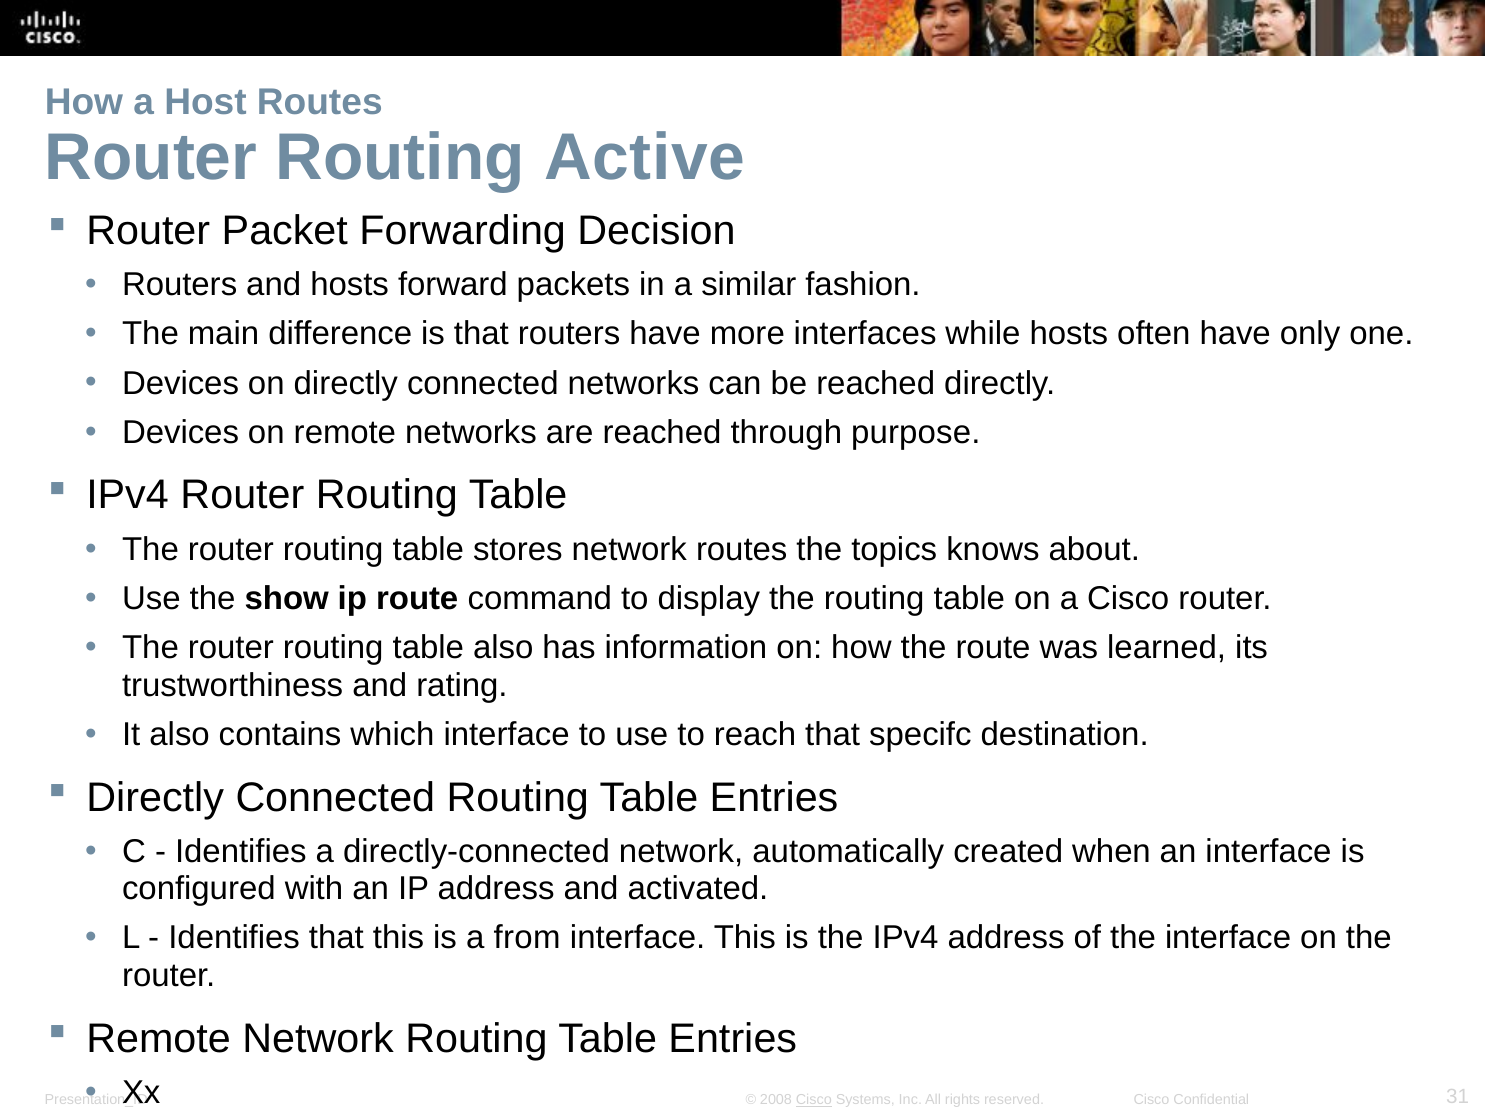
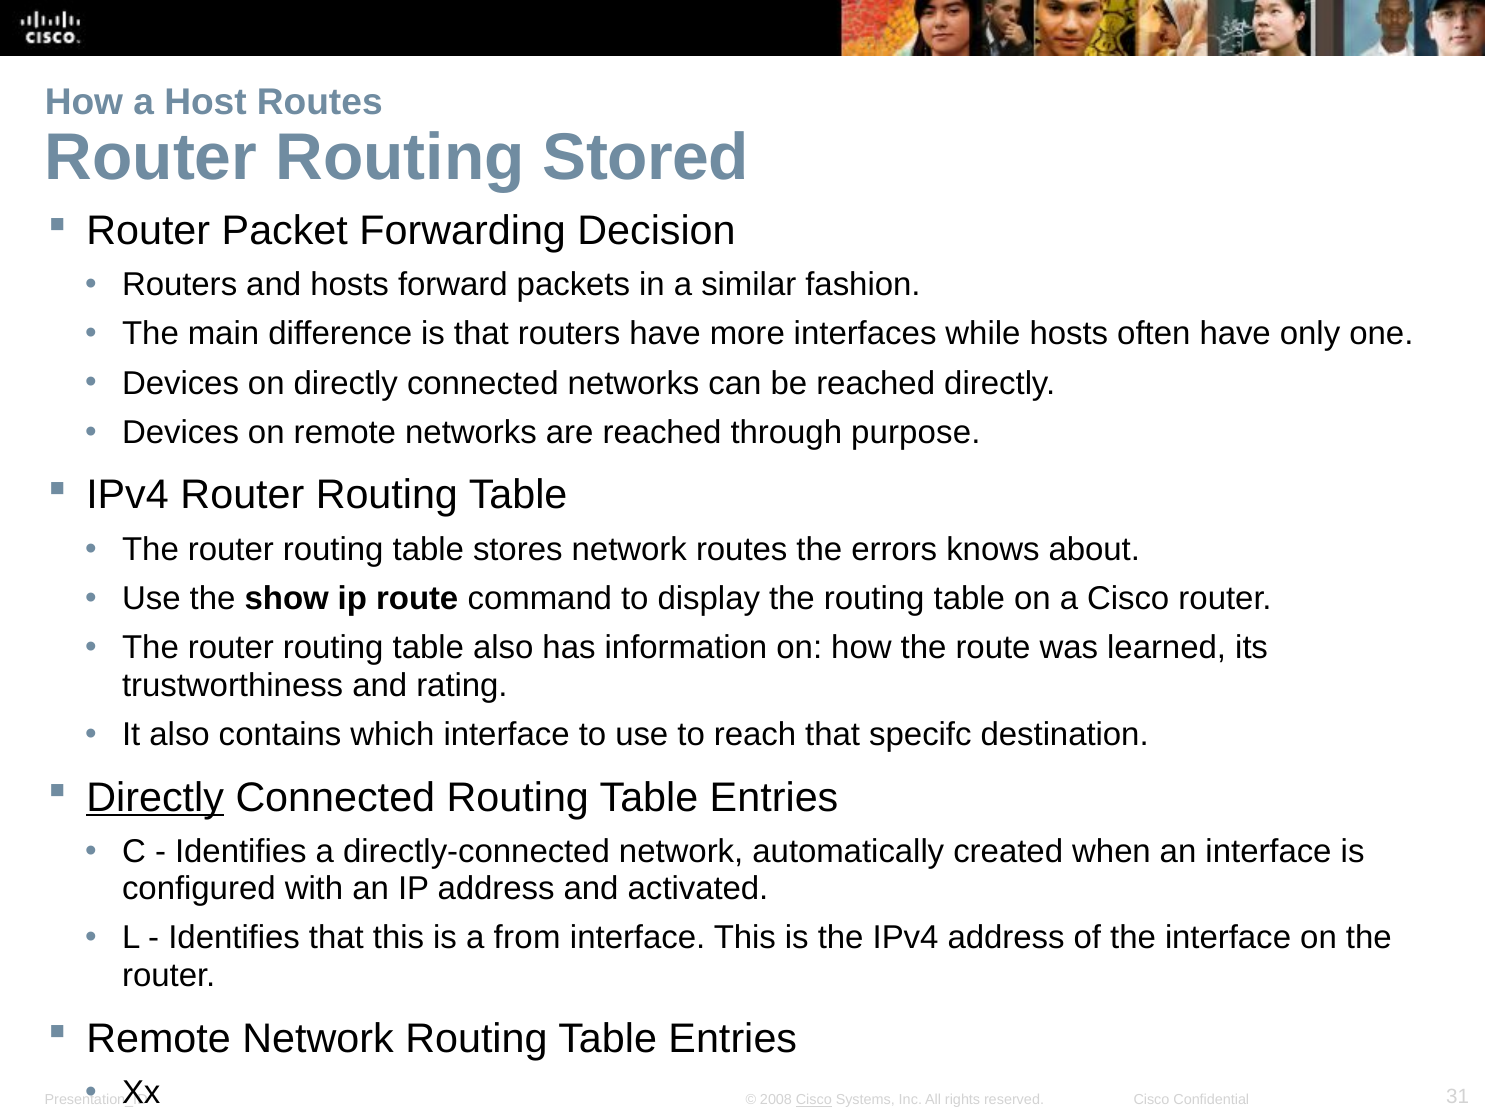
Active: Active -> Stored
topics: topics -> errors
Directly at (155, 797) underline: none -> present
